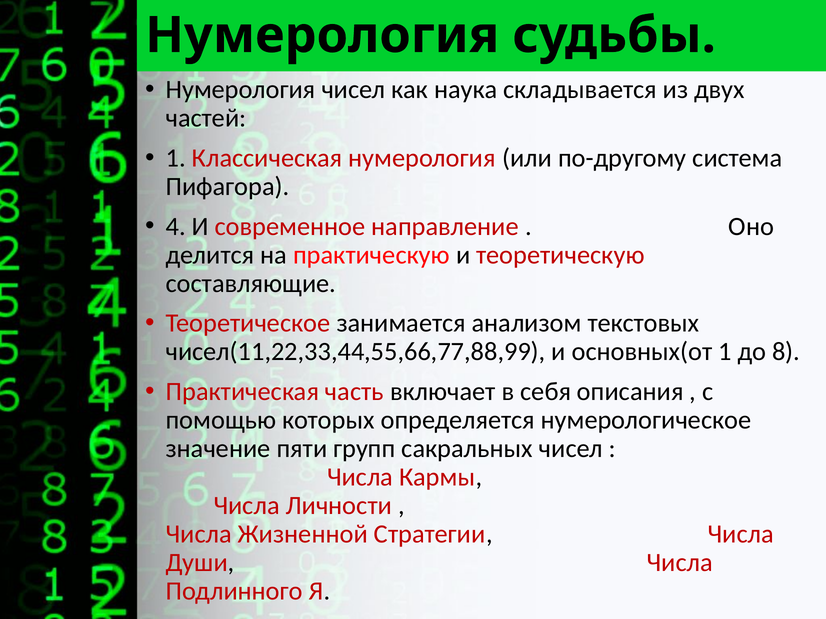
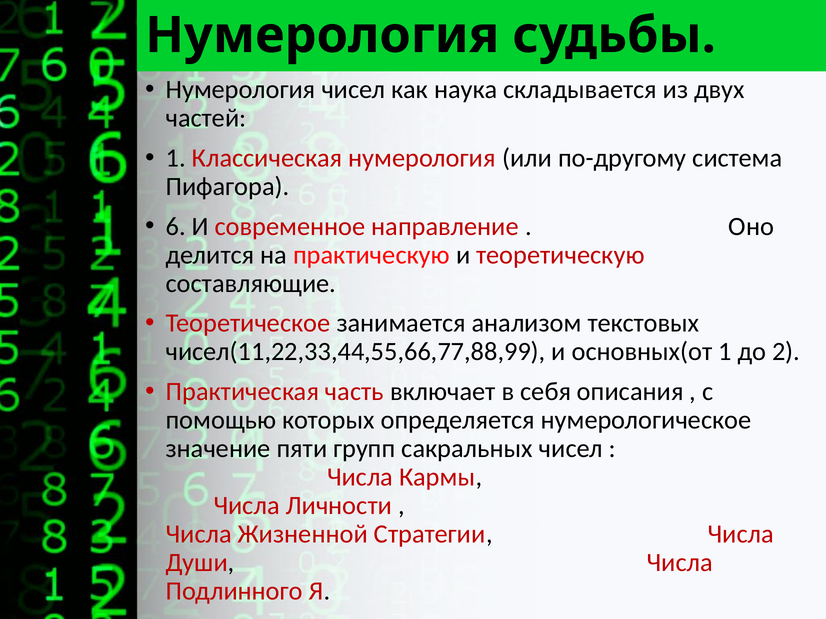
4: 4 -> 6
8: 8 -> 2
